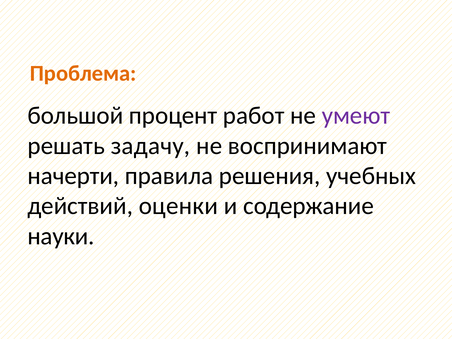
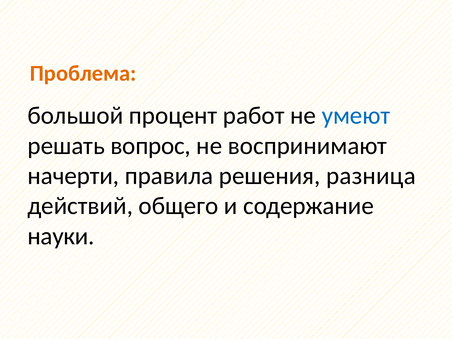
умеют colour: purple -> blue
задачу: задачу -> вопрос
учебных: учебных -> разница
оценки: оценки -> общего
